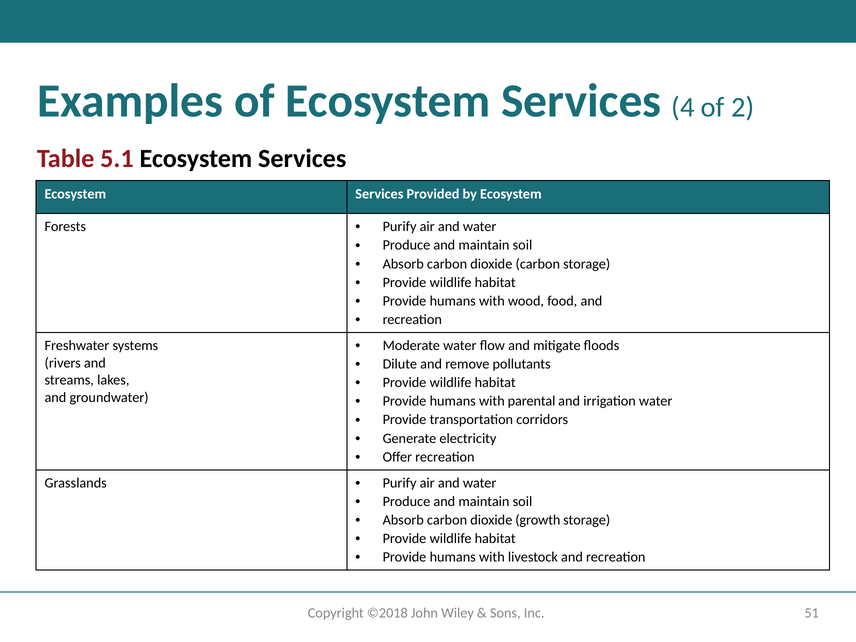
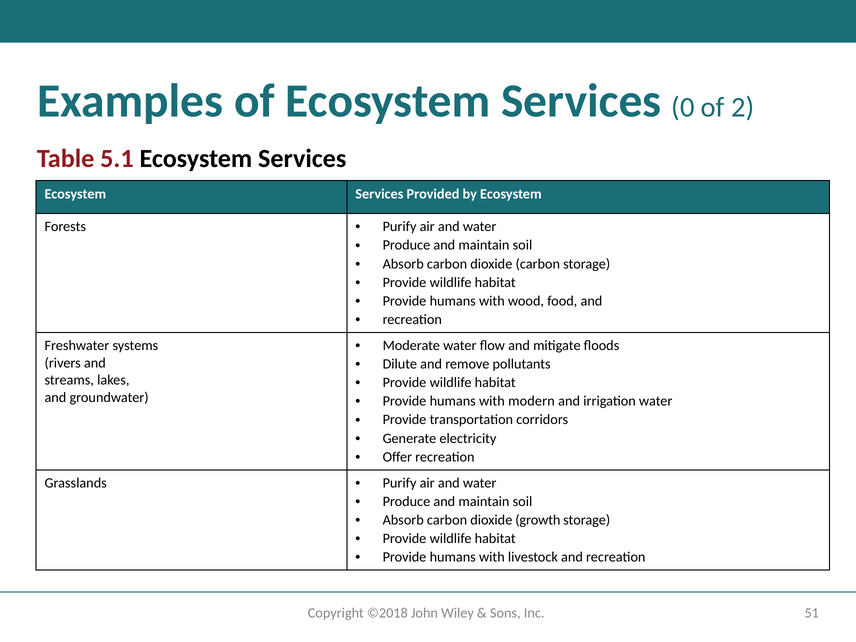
4: 4 -> 0
parental: parental -> modern
